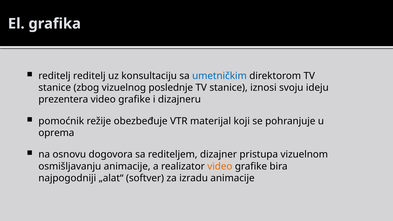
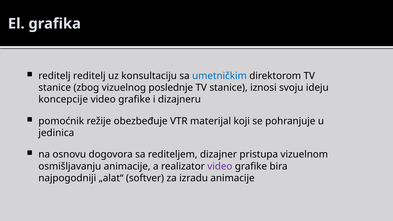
prezentera: prezentera -> koncepcije
oprema: oprema -> jedinica
video at (220, 166) colour: orange -> purple
